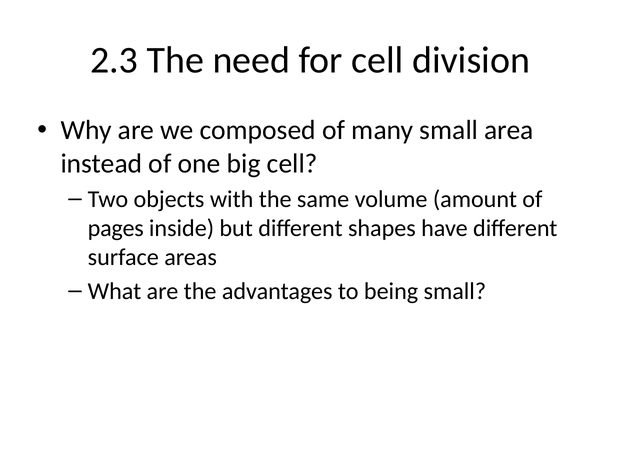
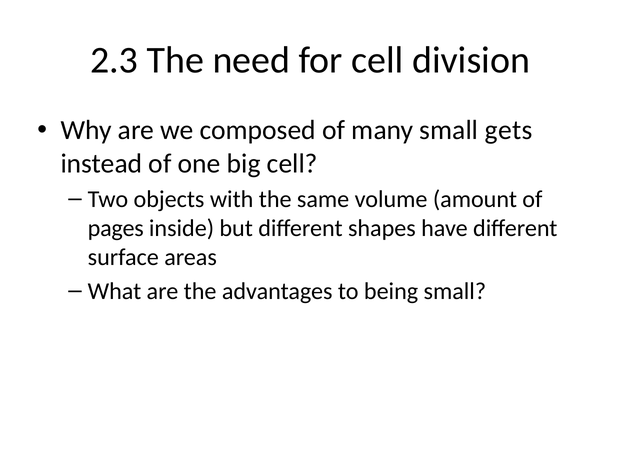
area: area -> gets
